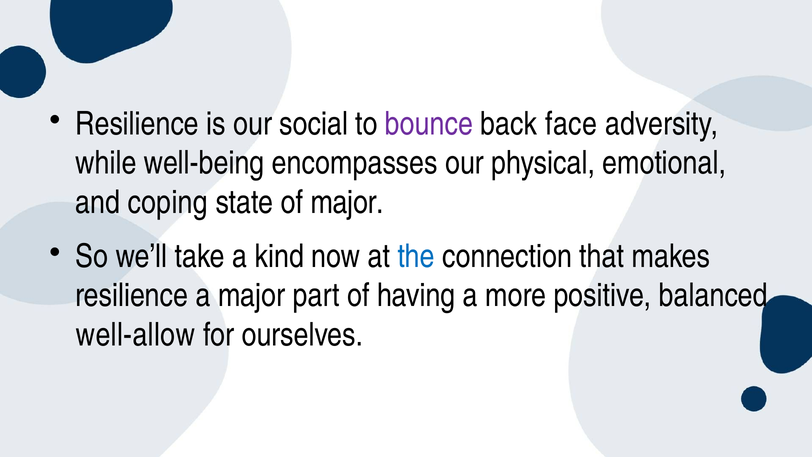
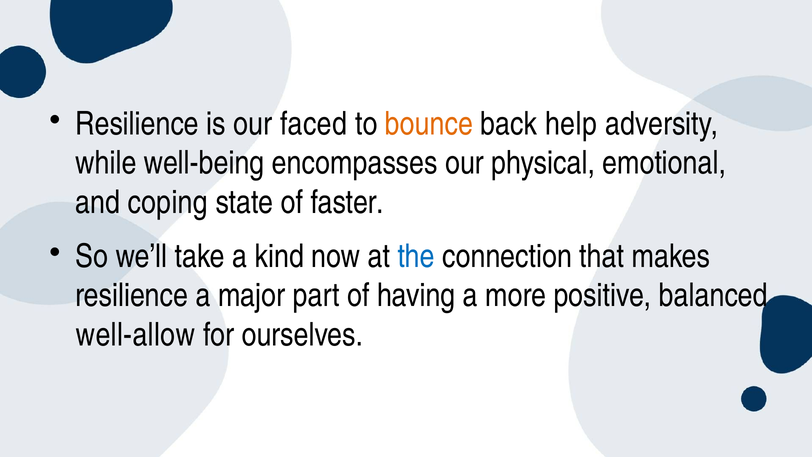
social: social -> faced
bounce colour: purple -> orange
face: face -> help
of major: major -> faster
